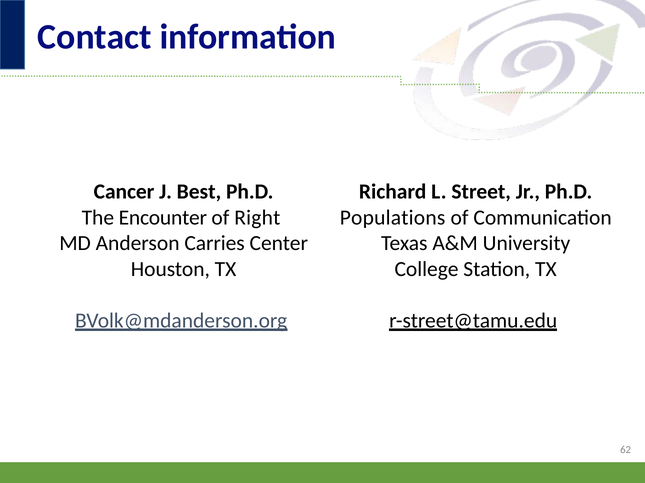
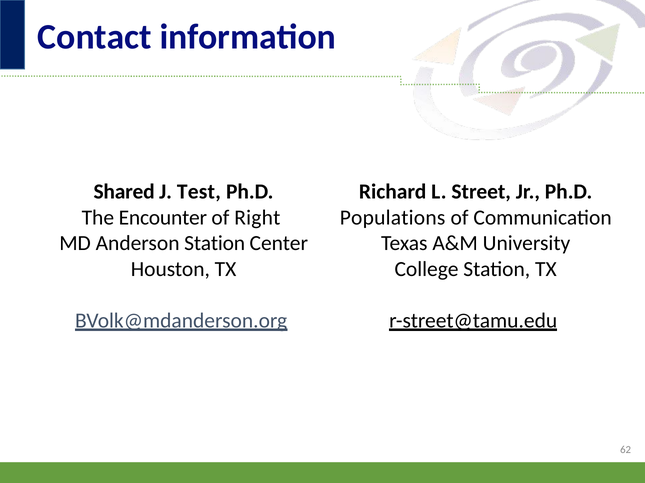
Cancer: Cancer -> Shared
Best: Best -> Test
Anderson Carries: Carries -> Station
